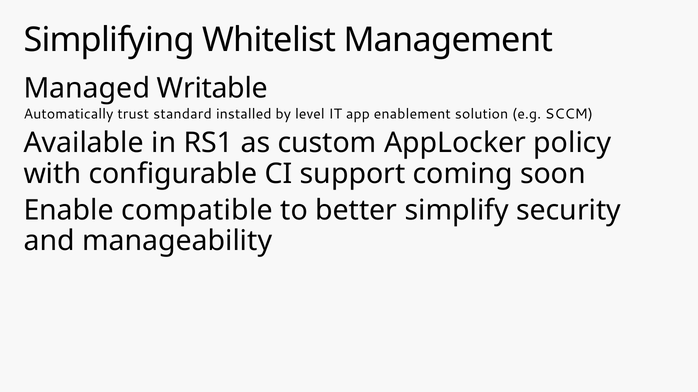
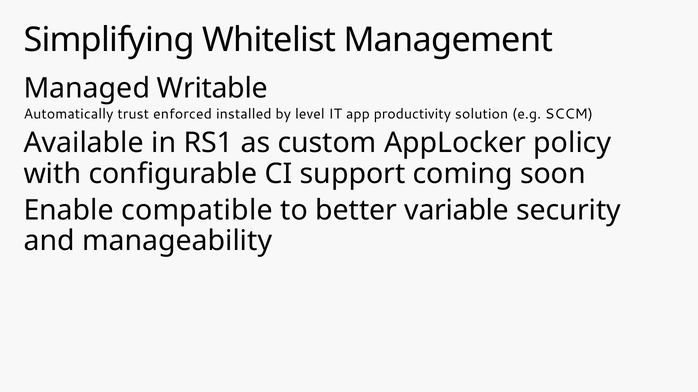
standard: standard -> enforced
enablement: enablement -> productivity
simplify: simplify -> variable
